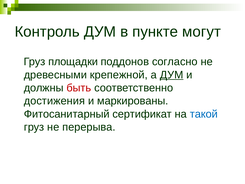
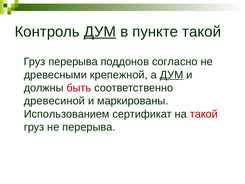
ДУМ at (100, 32) underline: none -> present
пункте могут: могут -> такой
Груз площадки: площадки -> перерыва
достижения: достижения -> древесиной
Фитосанитарный: Фитосанитарный -> Использованием
такой at (204, 114) colour: blue -> red
